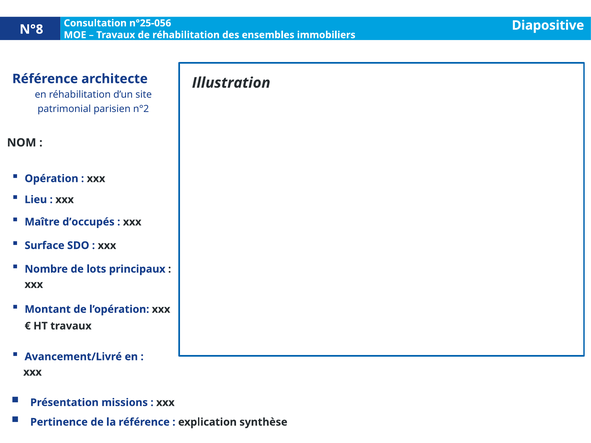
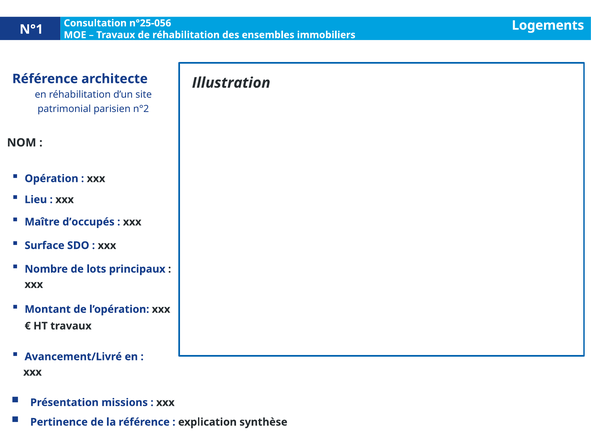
Diapositive: Diapositive -> Logements
N°8: N°8 -> N°1
